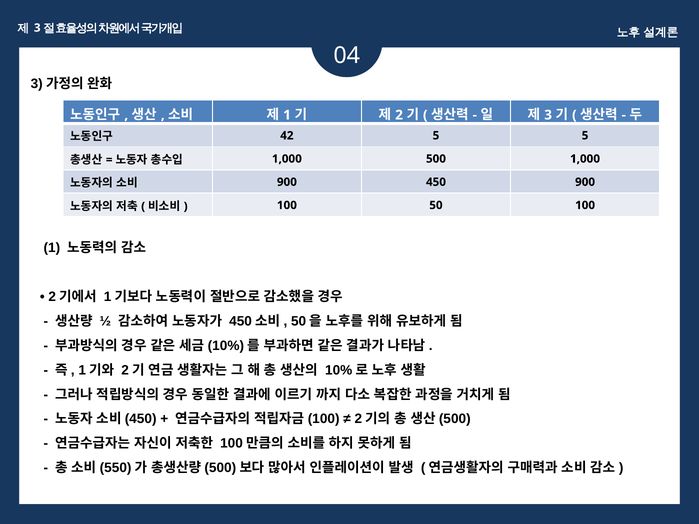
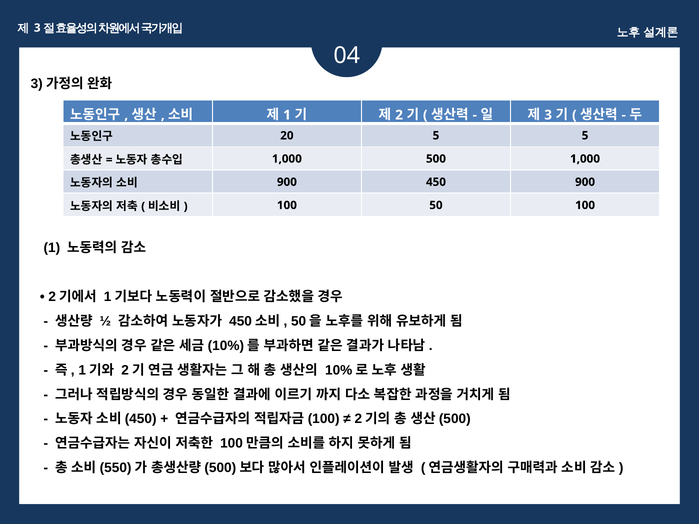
42: 42 -> 20
